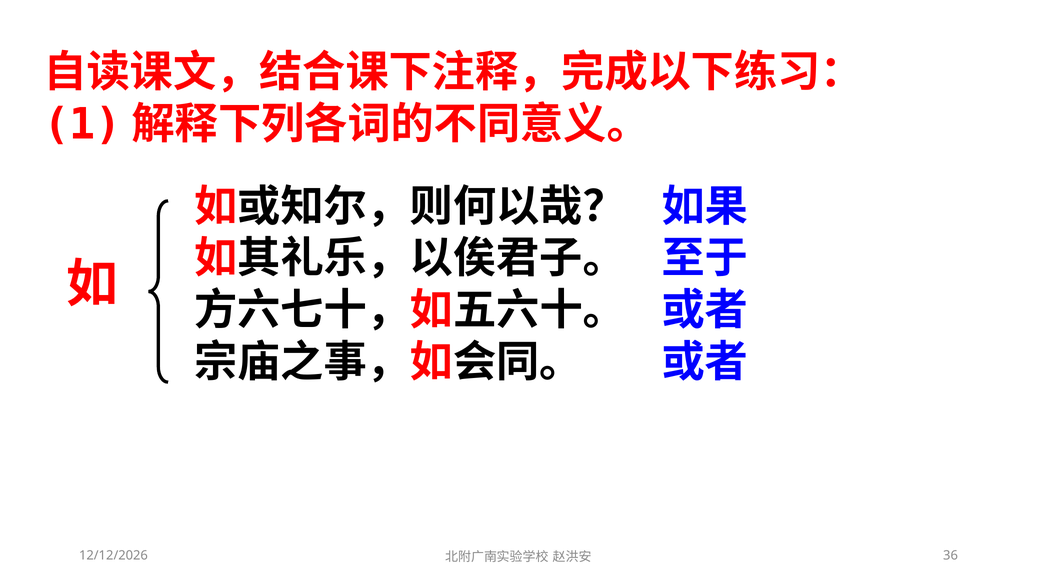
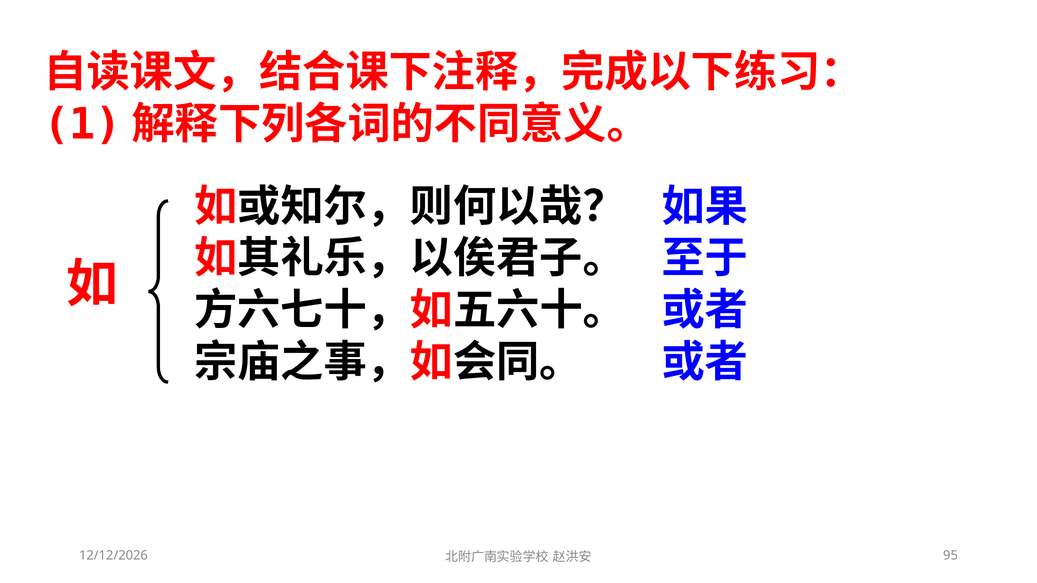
36: 36 -> 95
